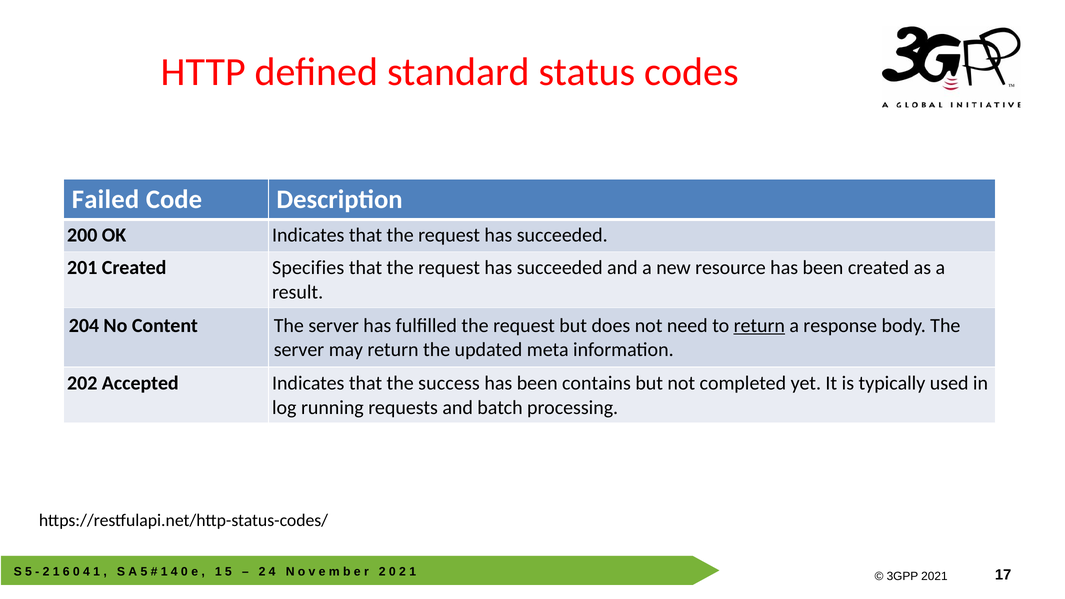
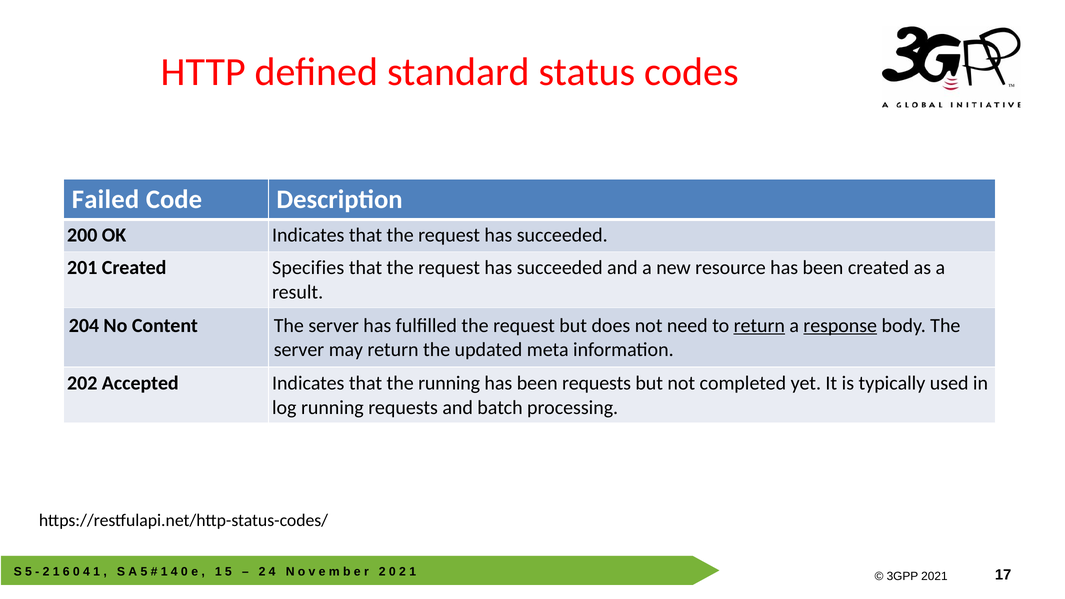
response underline: none -> present
the success: success -> running
been contains: contains -> requests
